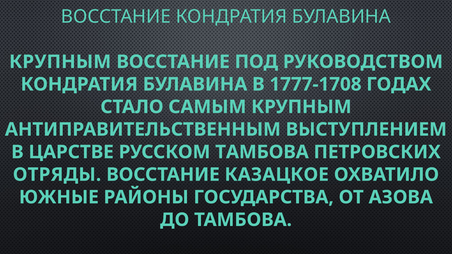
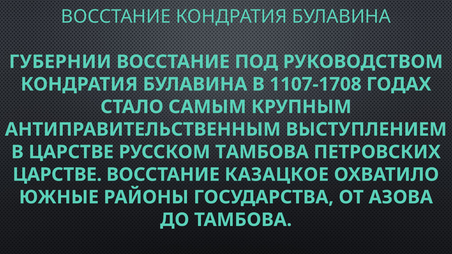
КРУПНЫМ at (60, 62): КРУПНЫМ -> ГУБЕРНИИ
1777-1708: 1777-1708 -> 1107-1708
ОТРЯДЫ at (57, 175): ОТРЯДЫ -> ЦАРСТВЕ
